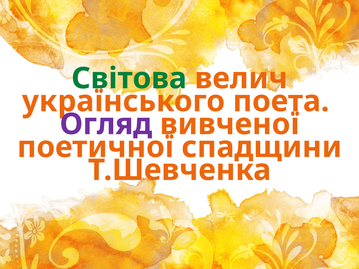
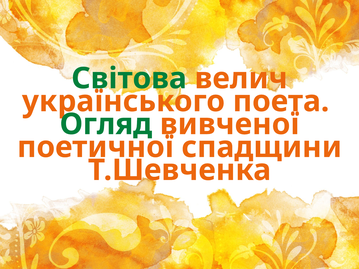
Огляд colour: purple -> green
